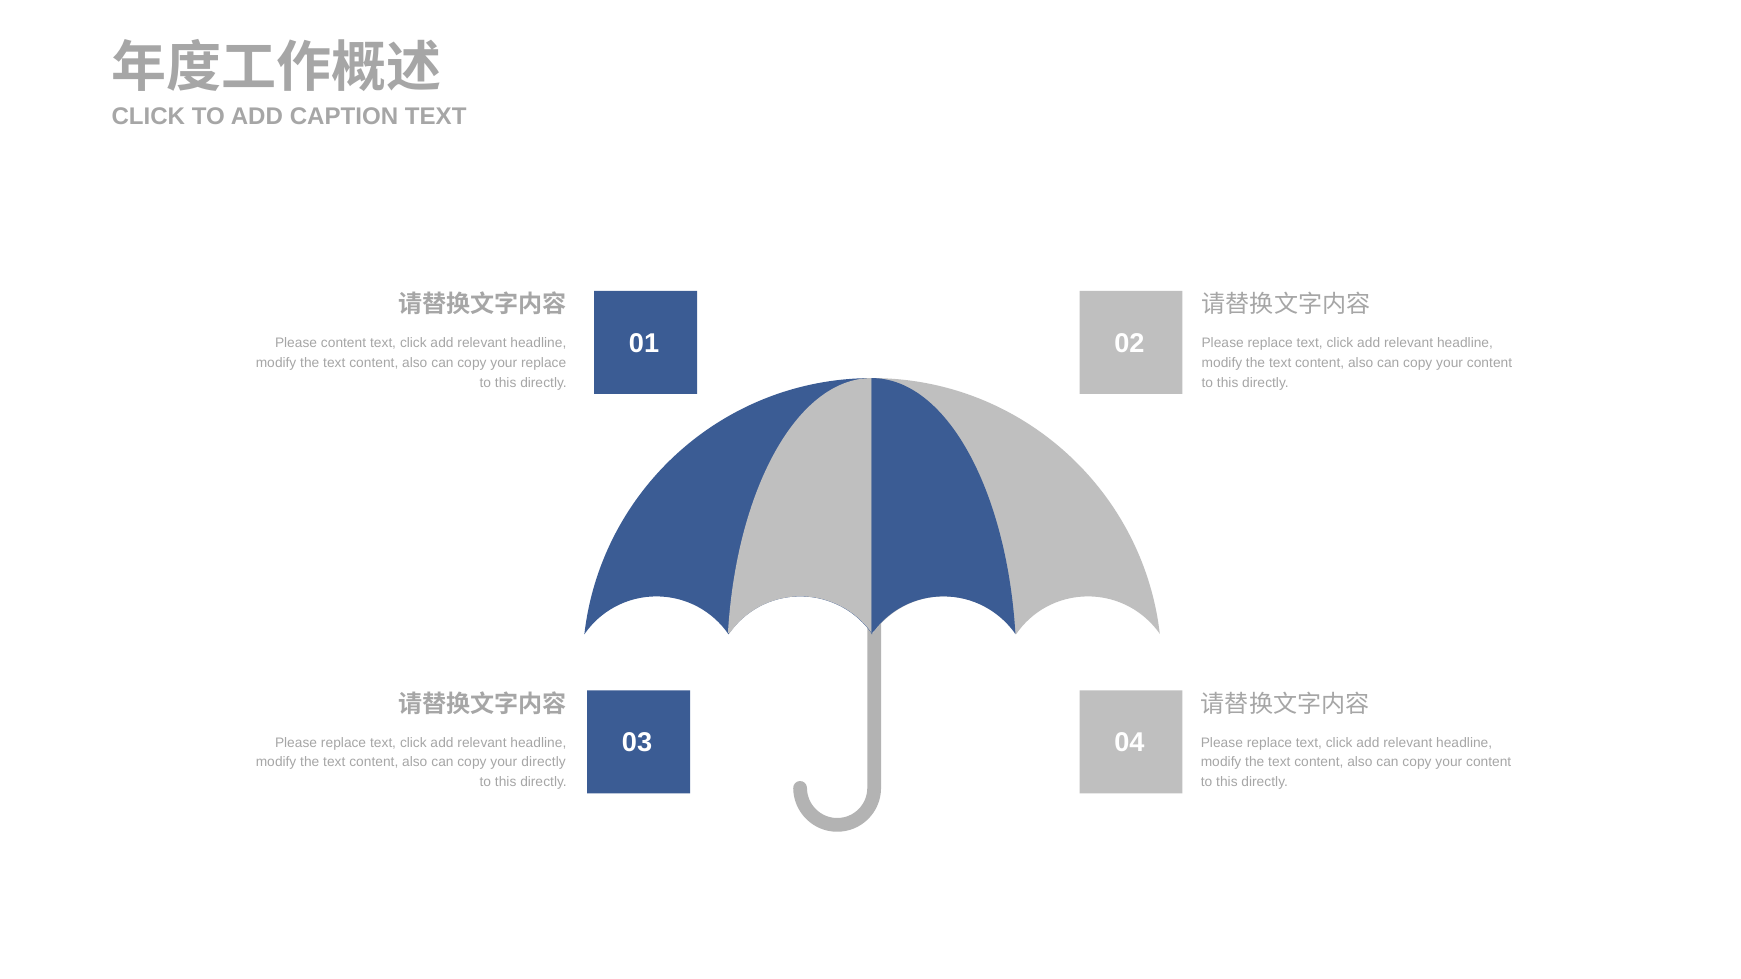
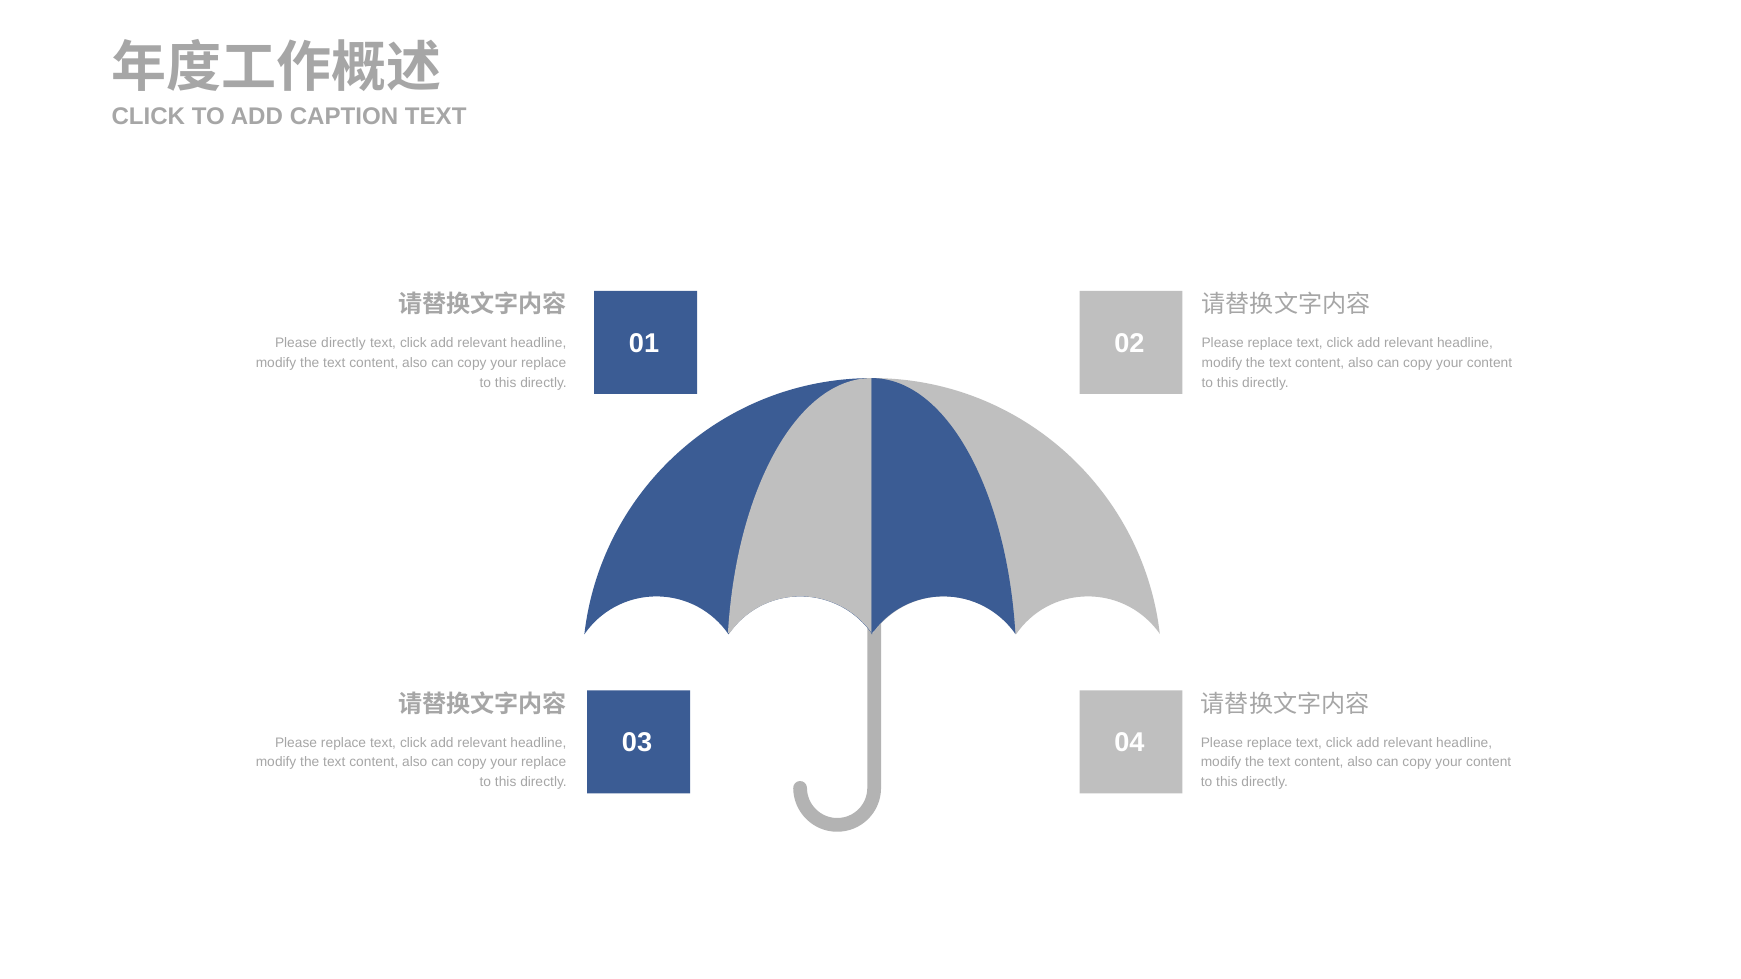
Please content: content -> directly
directly at (544, 763): directly -> replace
